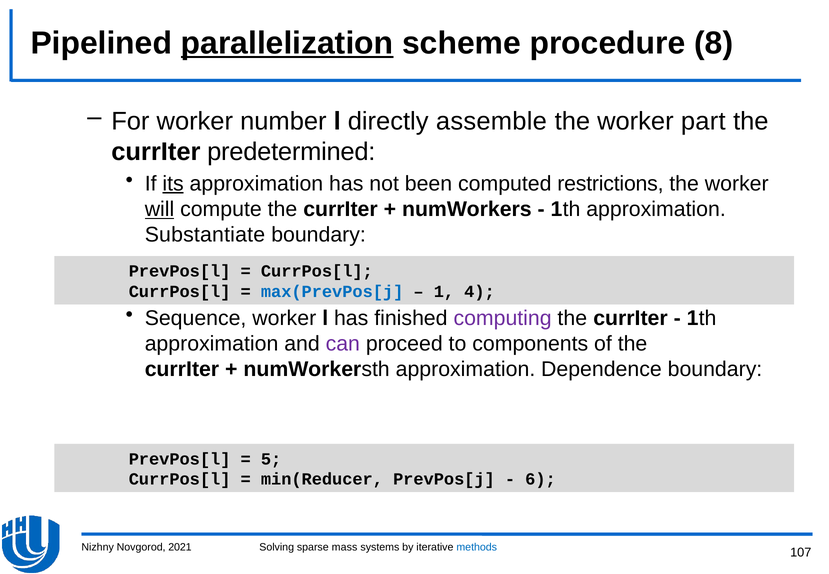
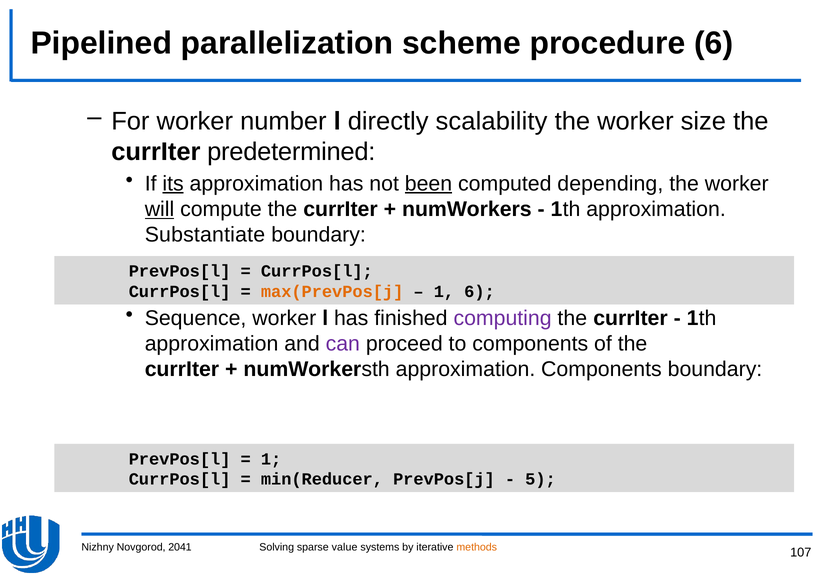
parallelization underline: present -> none
procedure 8: 8 -> 6
assemble: assemble -> scalability
part: part -> size
been underline: none -> present
restrictions: restrictions -> depending
max(PrevPos[j colour: blue -> orange
1 4: 4 -> 6
approximation Dependence: Dependence -> Components
5 at (271, 459): 5 -> 1
6: 6 -> 5
2021: 2021 -> 2041
mass: mass -> value
methods colour: blue -> orange
